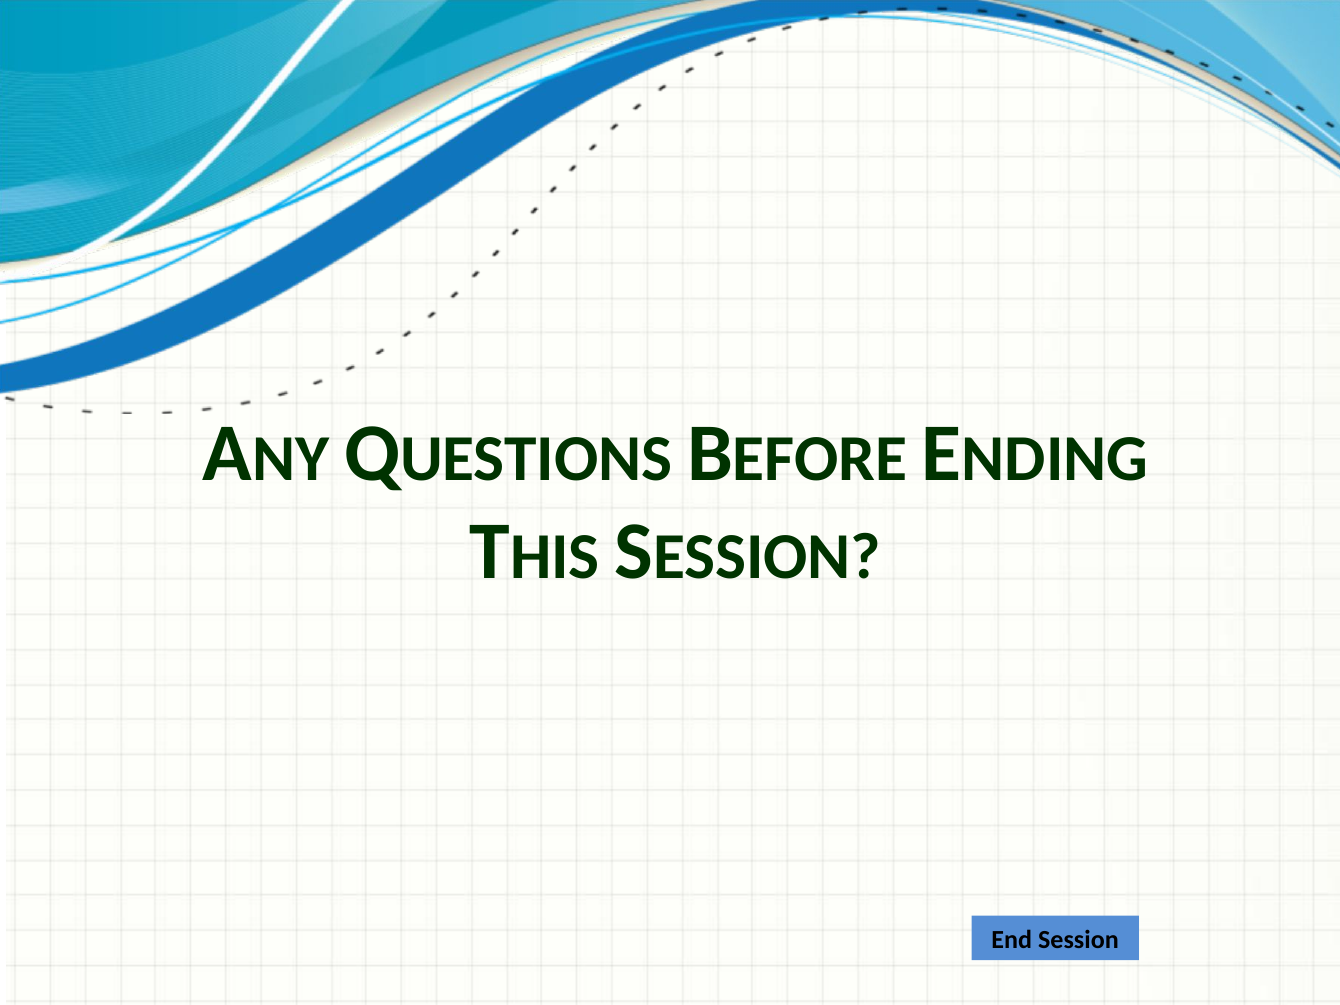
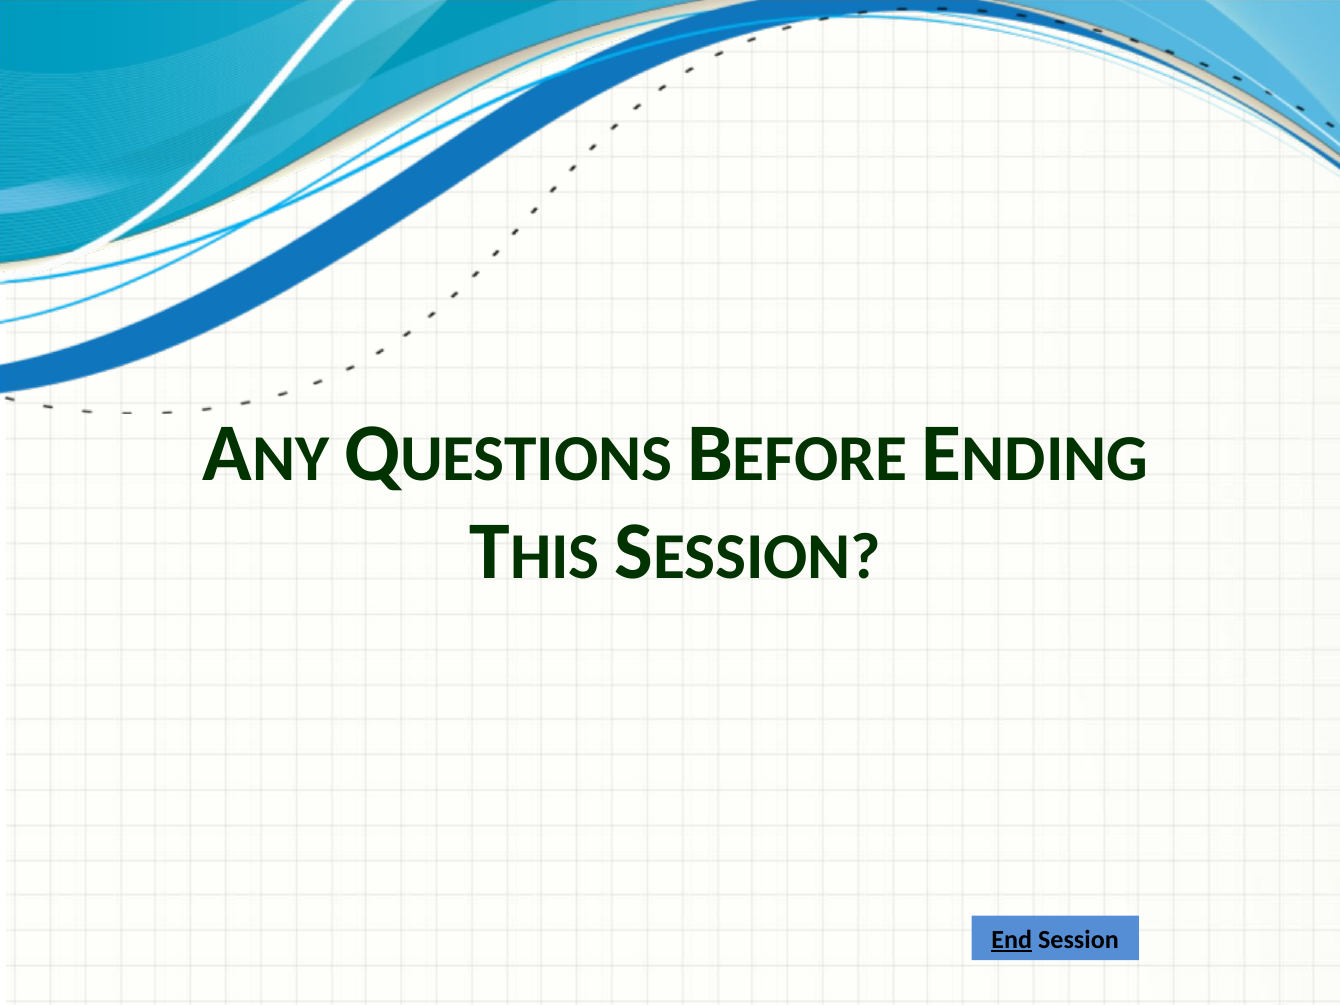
End underline: none -> present
